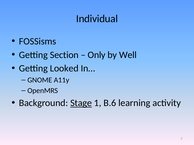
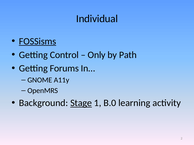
FOSSisms underline: none -> present
Section: Section -> Control
Well: Well -> Path
Looked: Looked -> Forums
B.6: B.6 -> B.0
